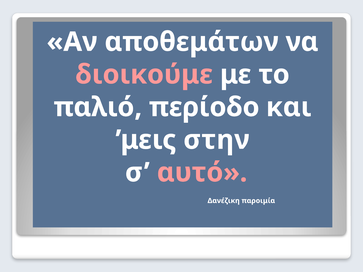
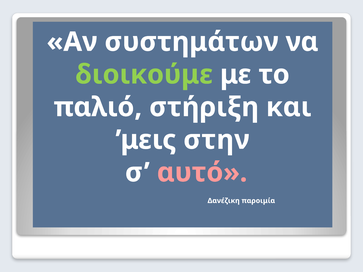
αποθεμάτων: αποθεμάτων -> συστημάτων
διοικούμε colour: pink -> light green
περίοδο: περίοδο -> στήριξη
